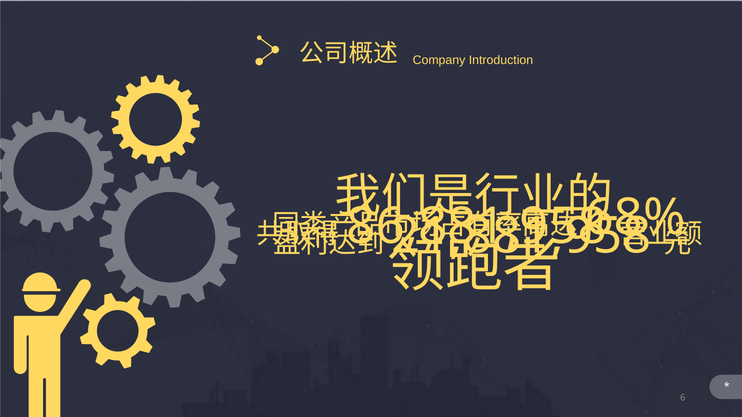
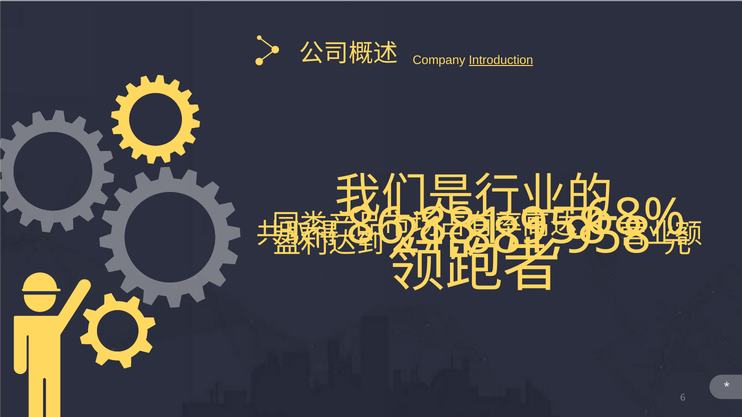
Introduction underline: none -> present
